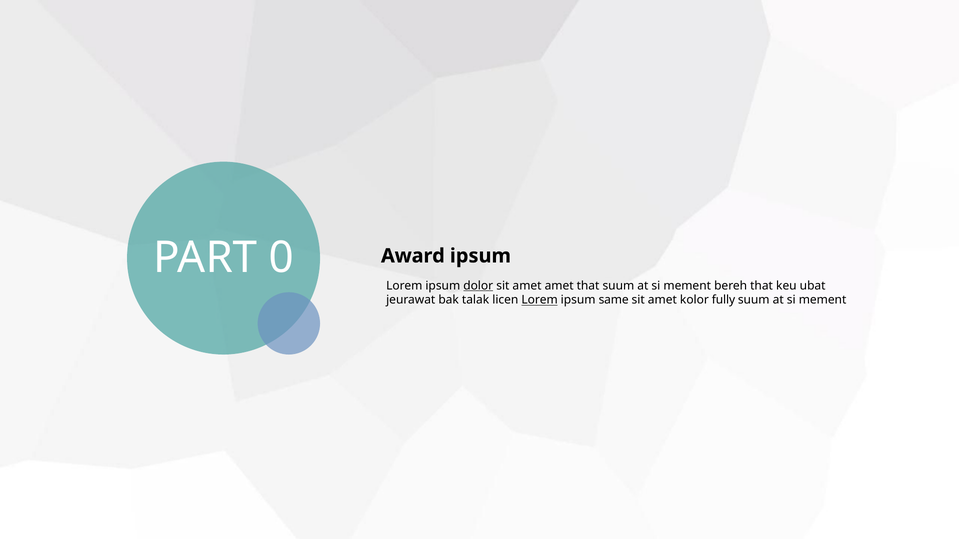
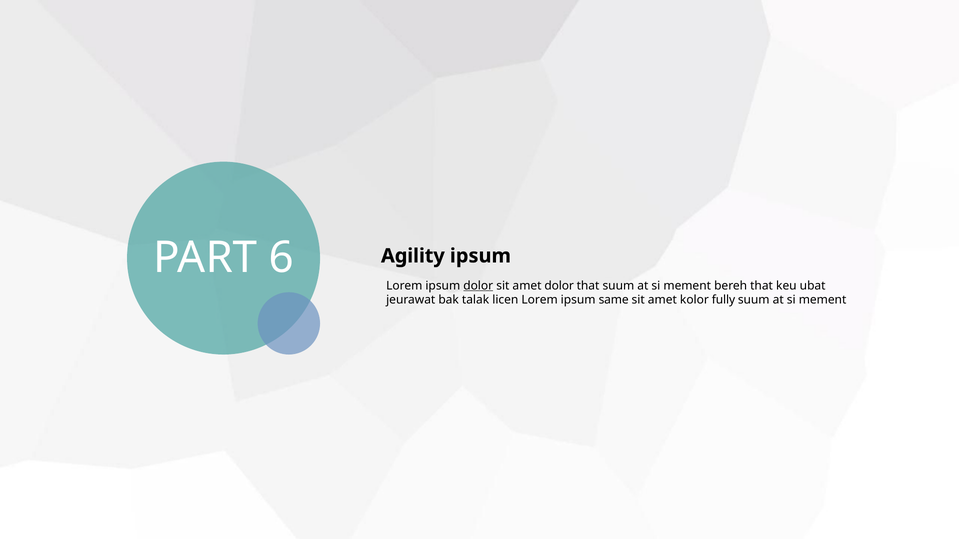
0: 0 -> 6
amet amet: amet -> dolor
Award: Award -> Agility
Lorem at (540, 300) underline: present -> none
